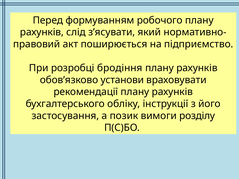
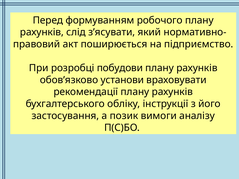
бродіння: бродіння -> побудови
розділу: розділу -> аналізу
